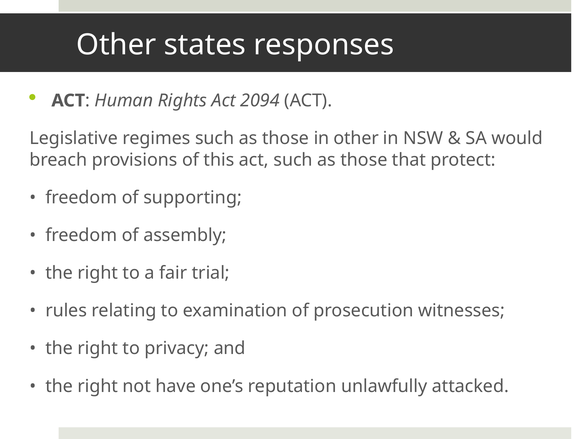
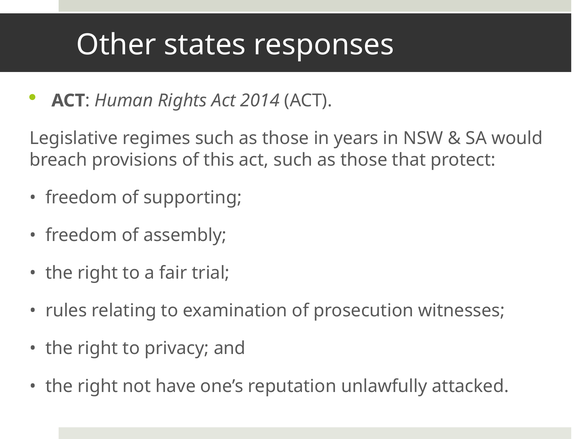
2094: 2094 -> 2014
in other: other -> years
